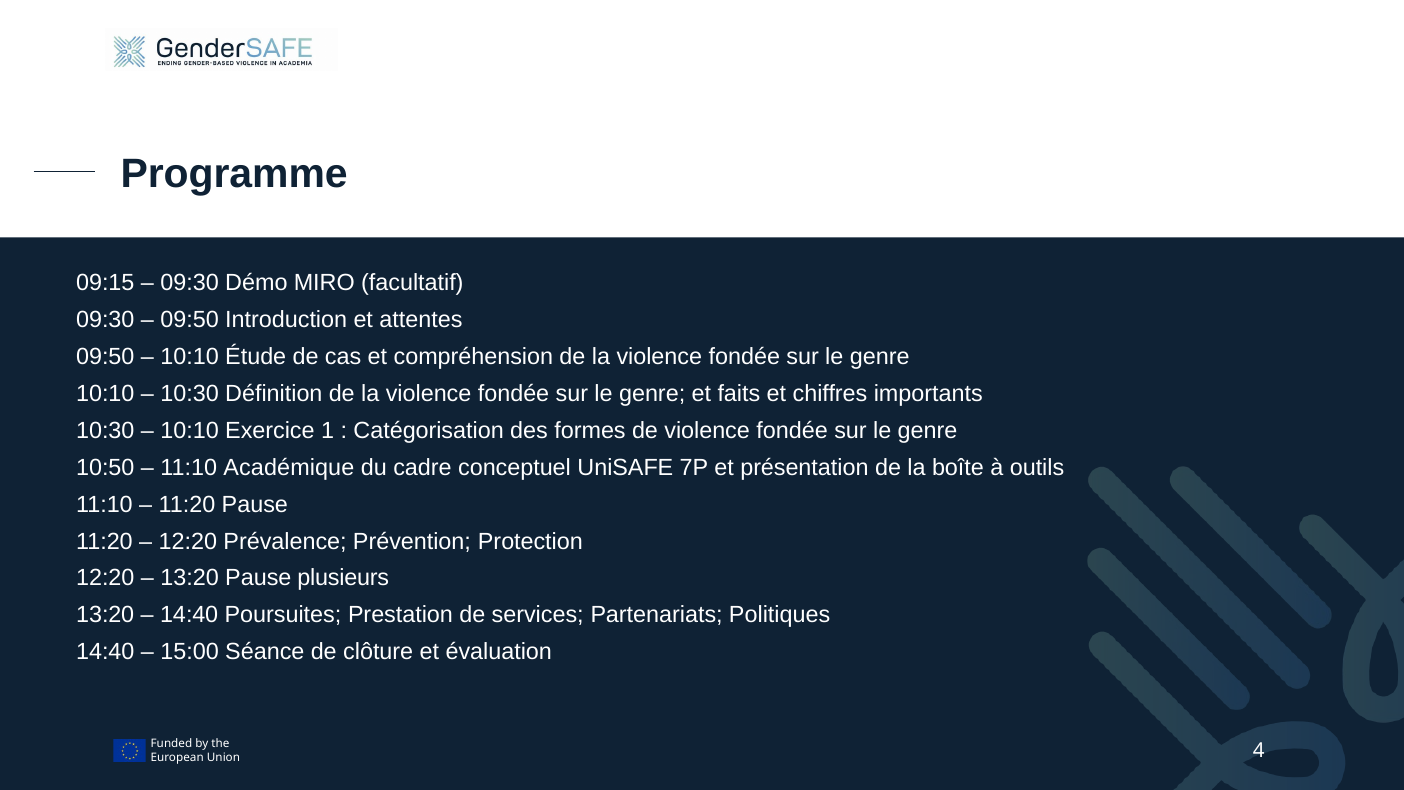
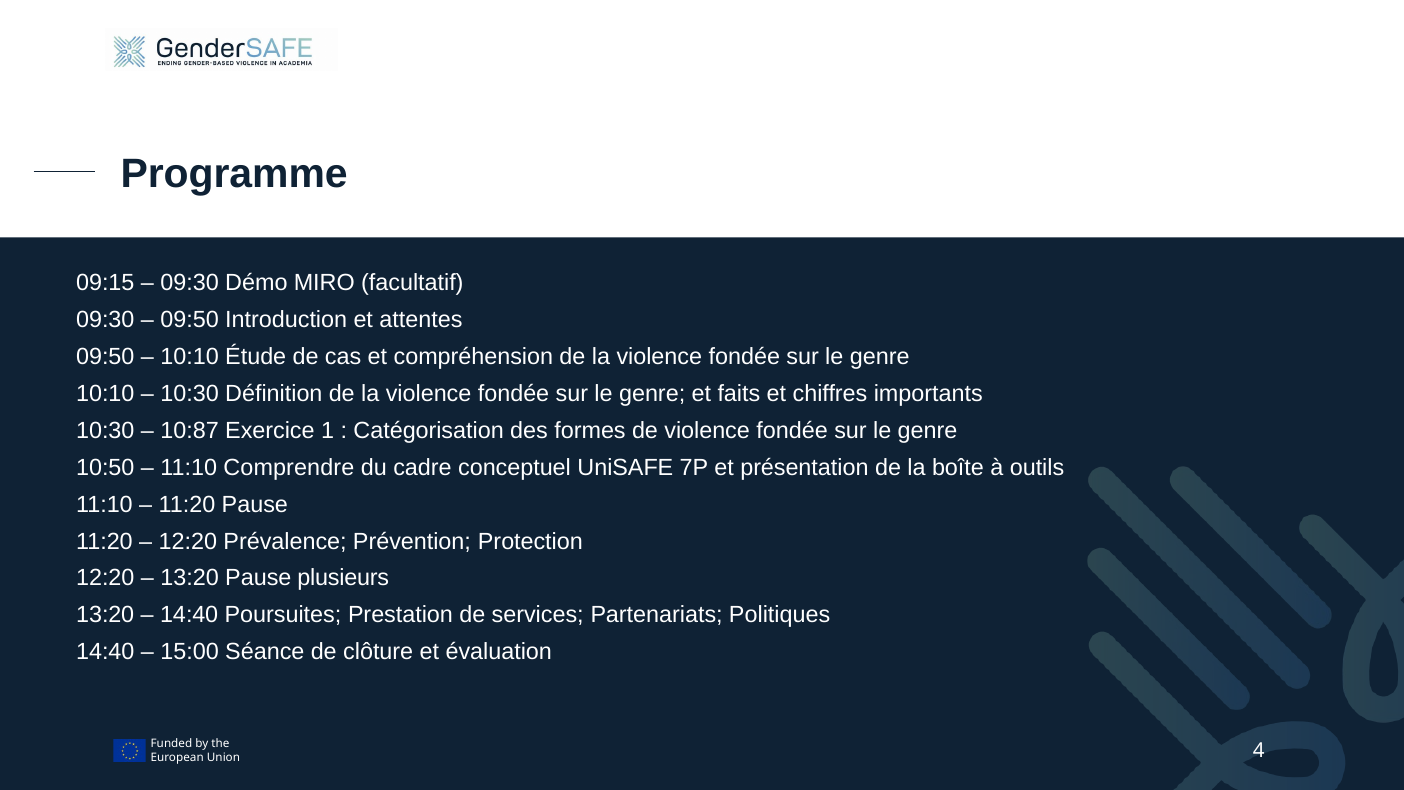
10:10 at (190, 431): 10:10 -> 10:87
Académique: Académique -> Comprendre
